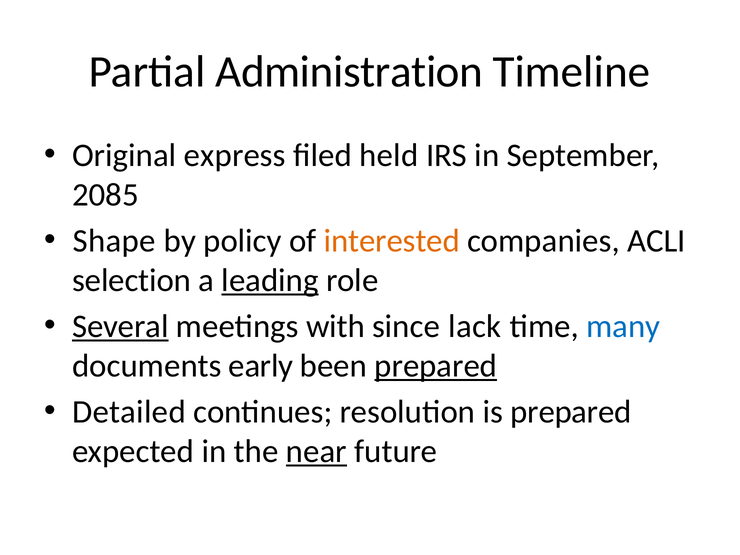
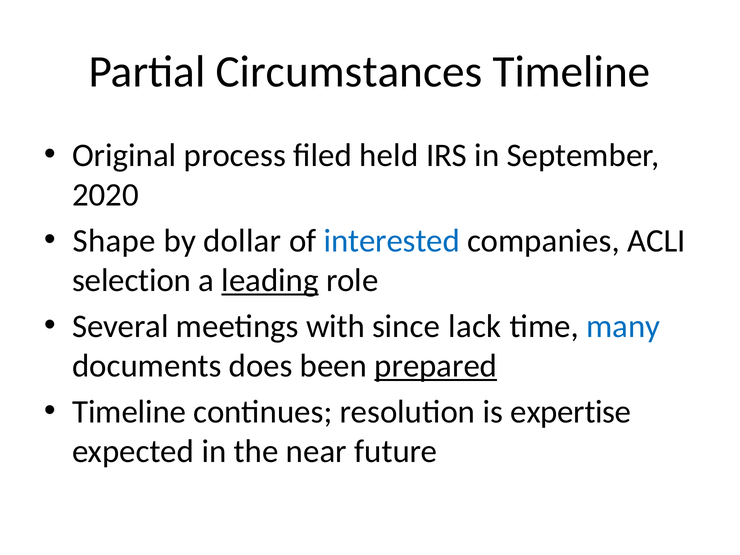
Administration: Administration -> Circumstances
express: express -> process
2085: 2085 -> 2020
policy: policy -> dollar
interested colour: orange -> blue
Several underline: present -> none
early: early -> does
Detailed at (129, 412): Detailed -> Timeline
is prepared: prepared -> expertise
near underline: present -> none
